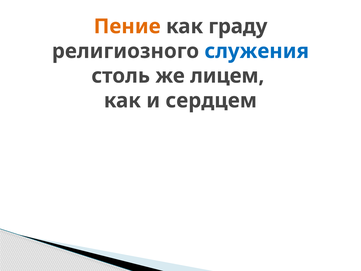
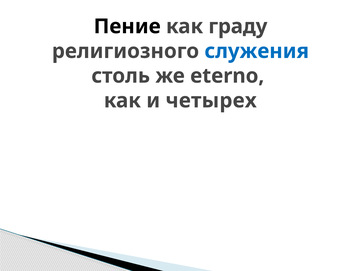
Пение colour: orange -> black
лицем: лицем -> eterno
сердцем: сердцем -> четырех
